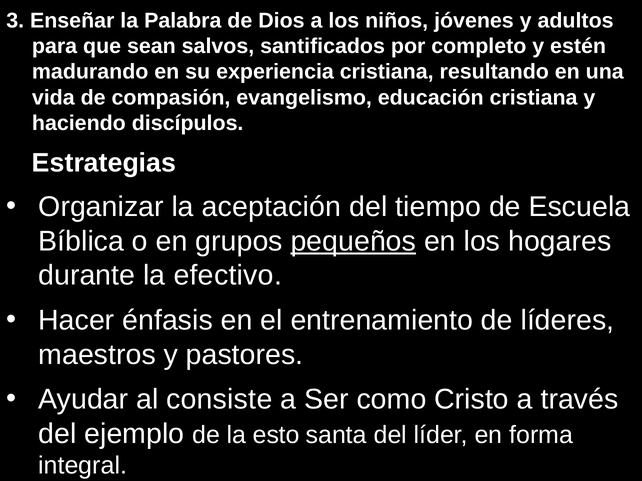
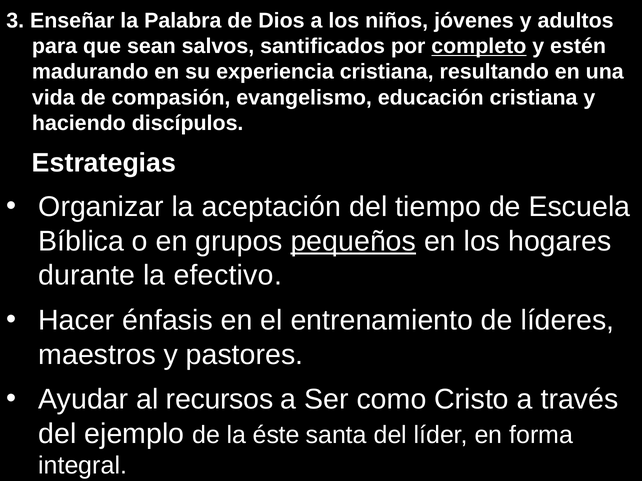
completo underline: none -> present
consiste: consiste -> recursos
esto: esto -> éste
